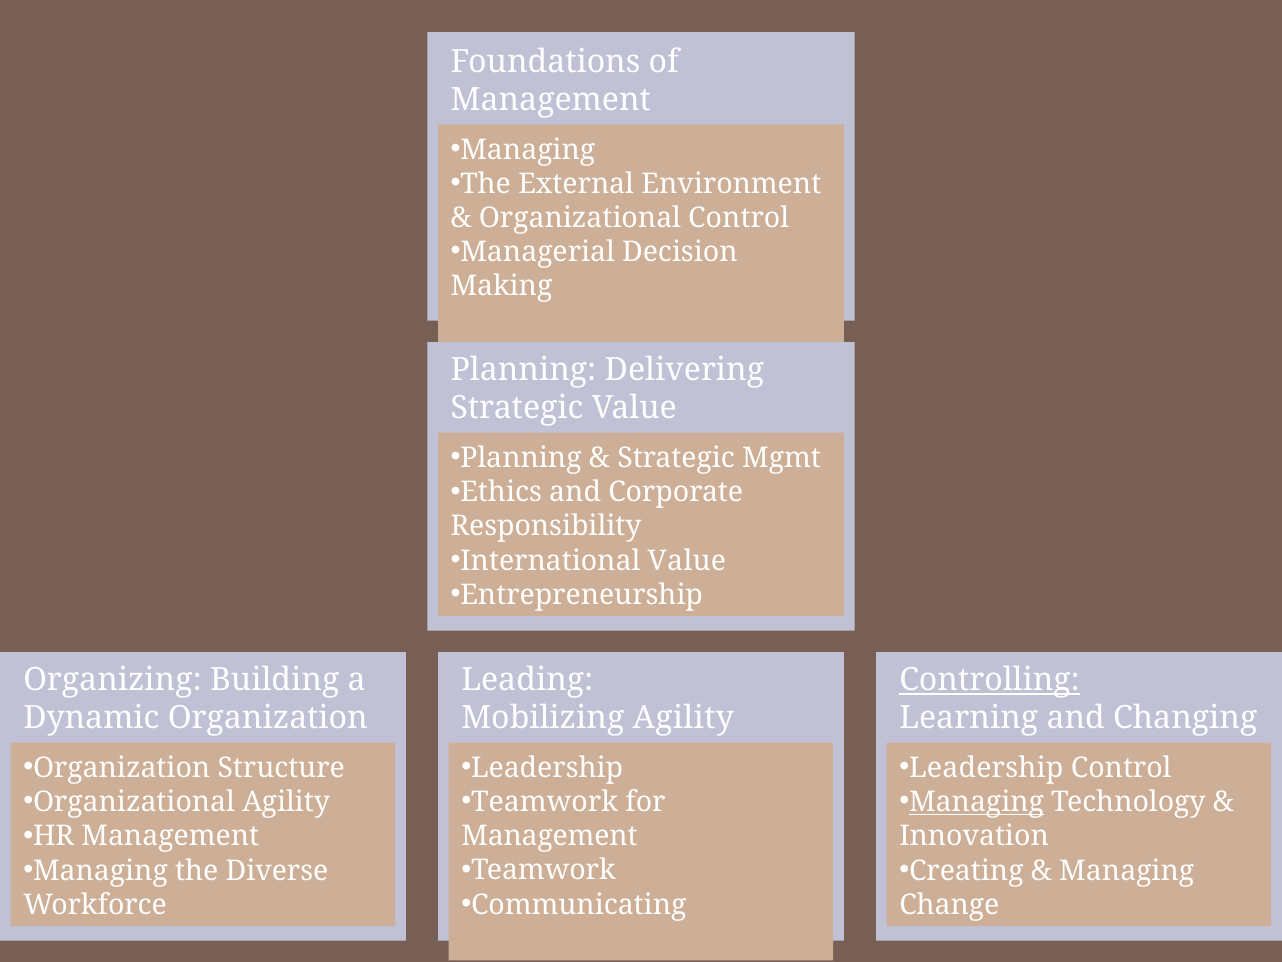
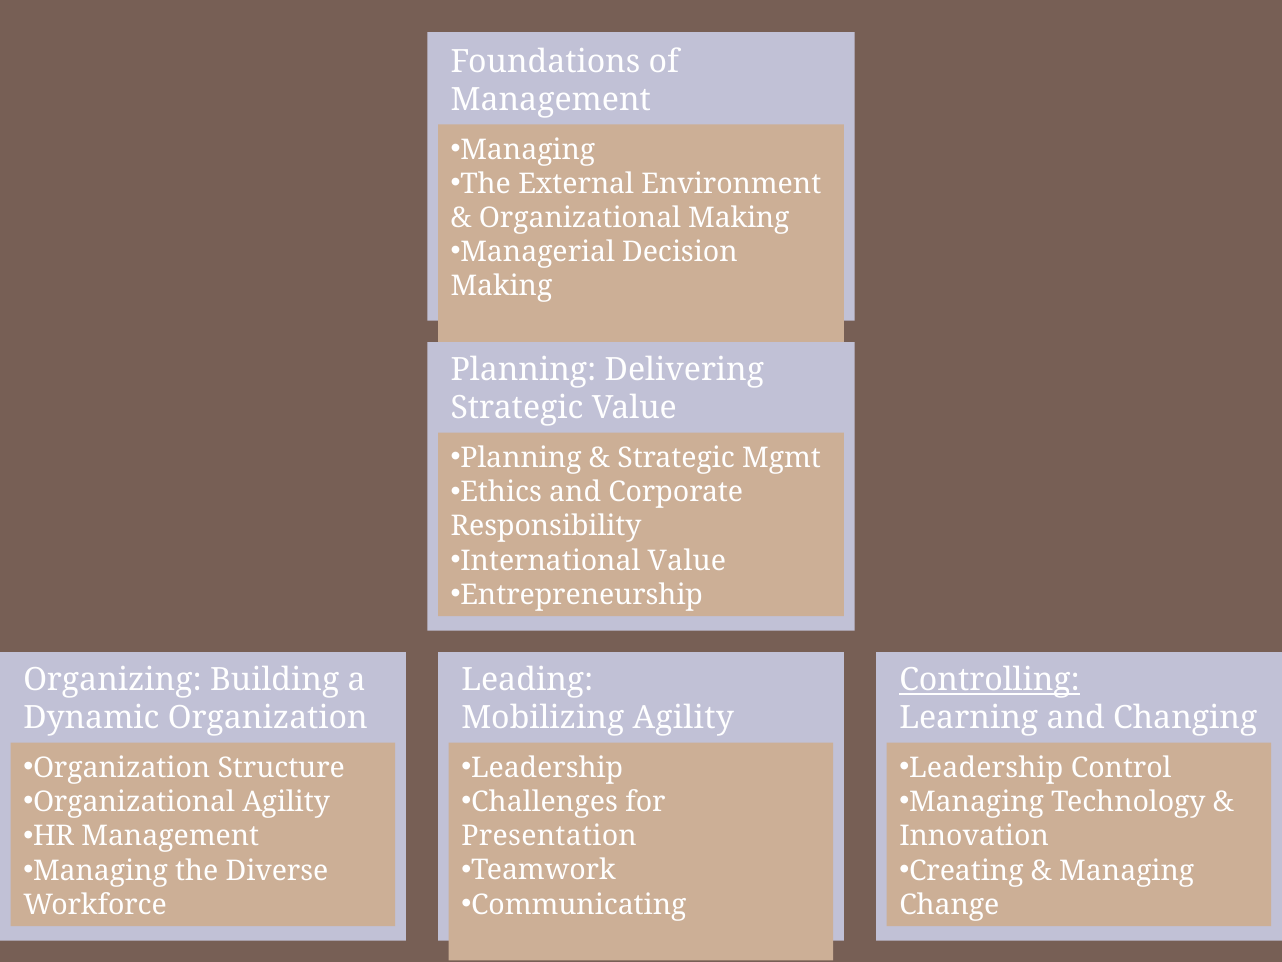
Organizational Control: Control -> Making
Teamwork at (545, 802): Teamwork -> Challenges
Managing at (977, 802) underline: present -> none
Management at (549, 836): Management -> Presentation
